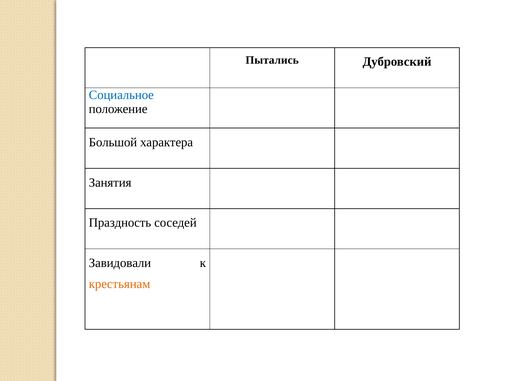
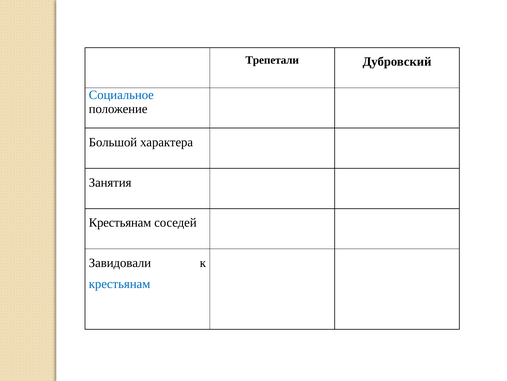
Пытались: Пытались -> Трепетали
Праздность at (120, 222): Праздность -> Крестьянам
крестьянам at (120, 284) colour: orange -> blue
